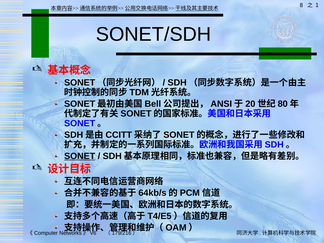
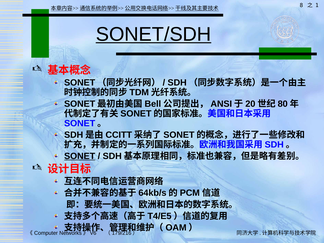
SONET/SDH underline: none -> present
